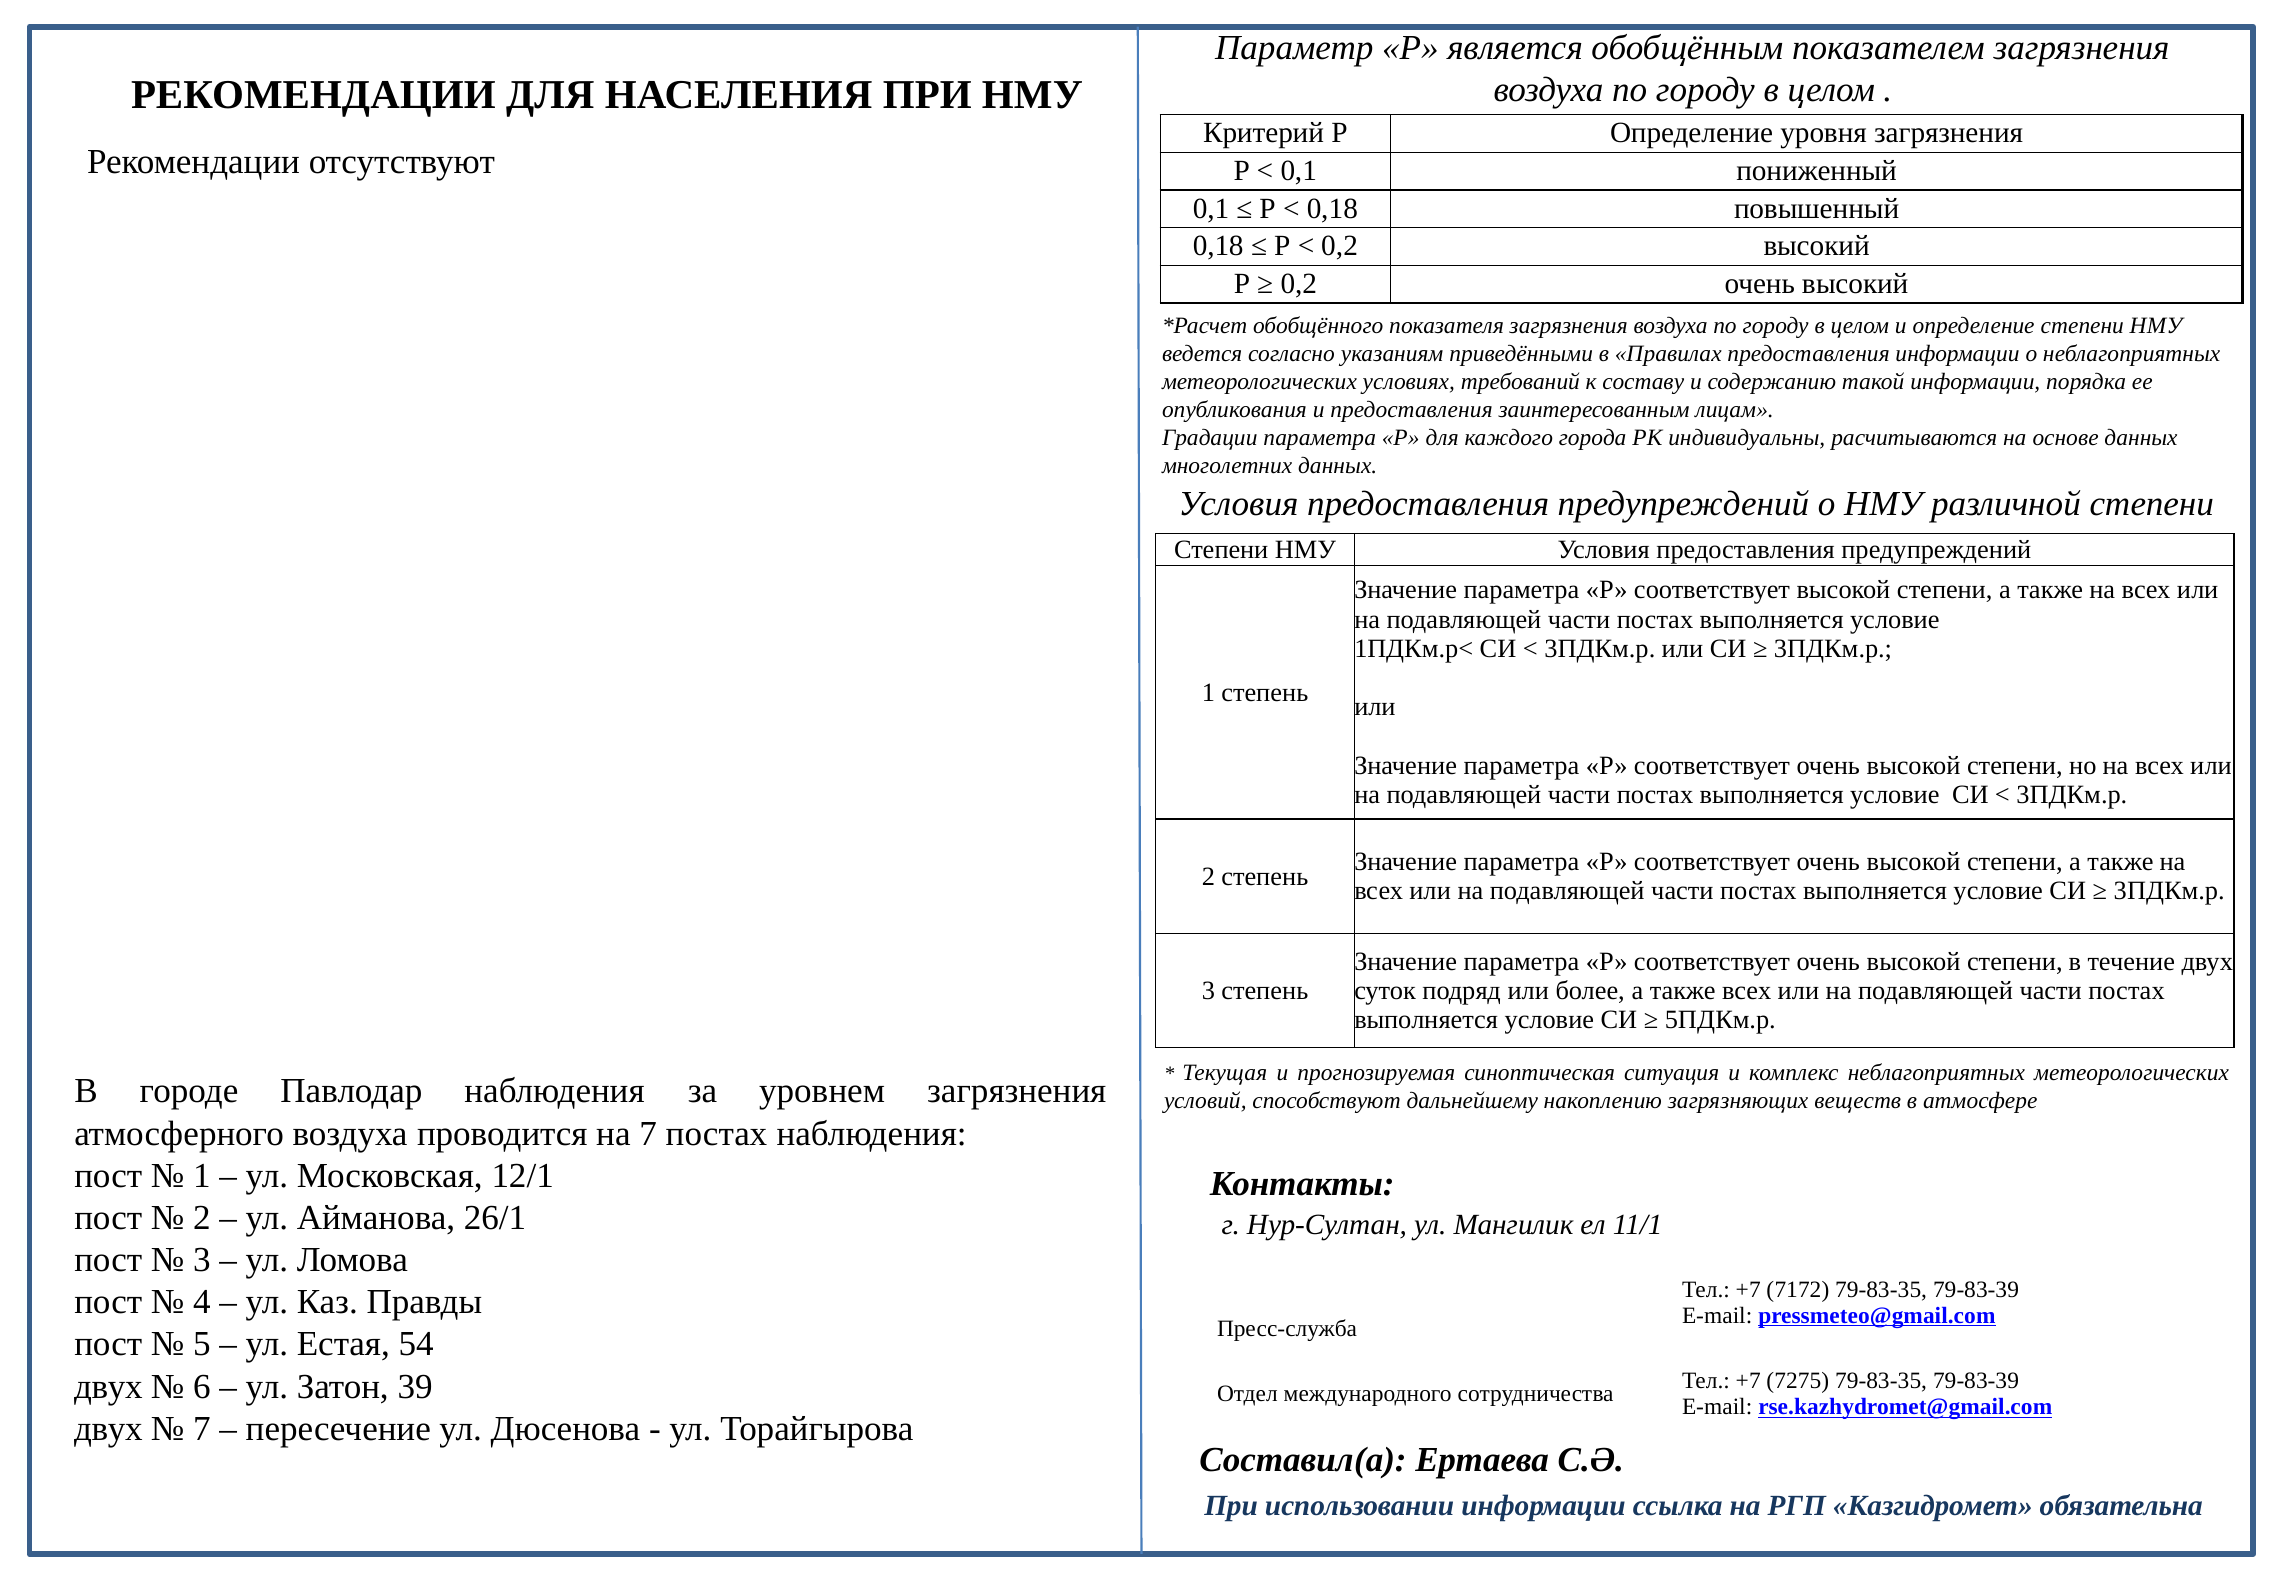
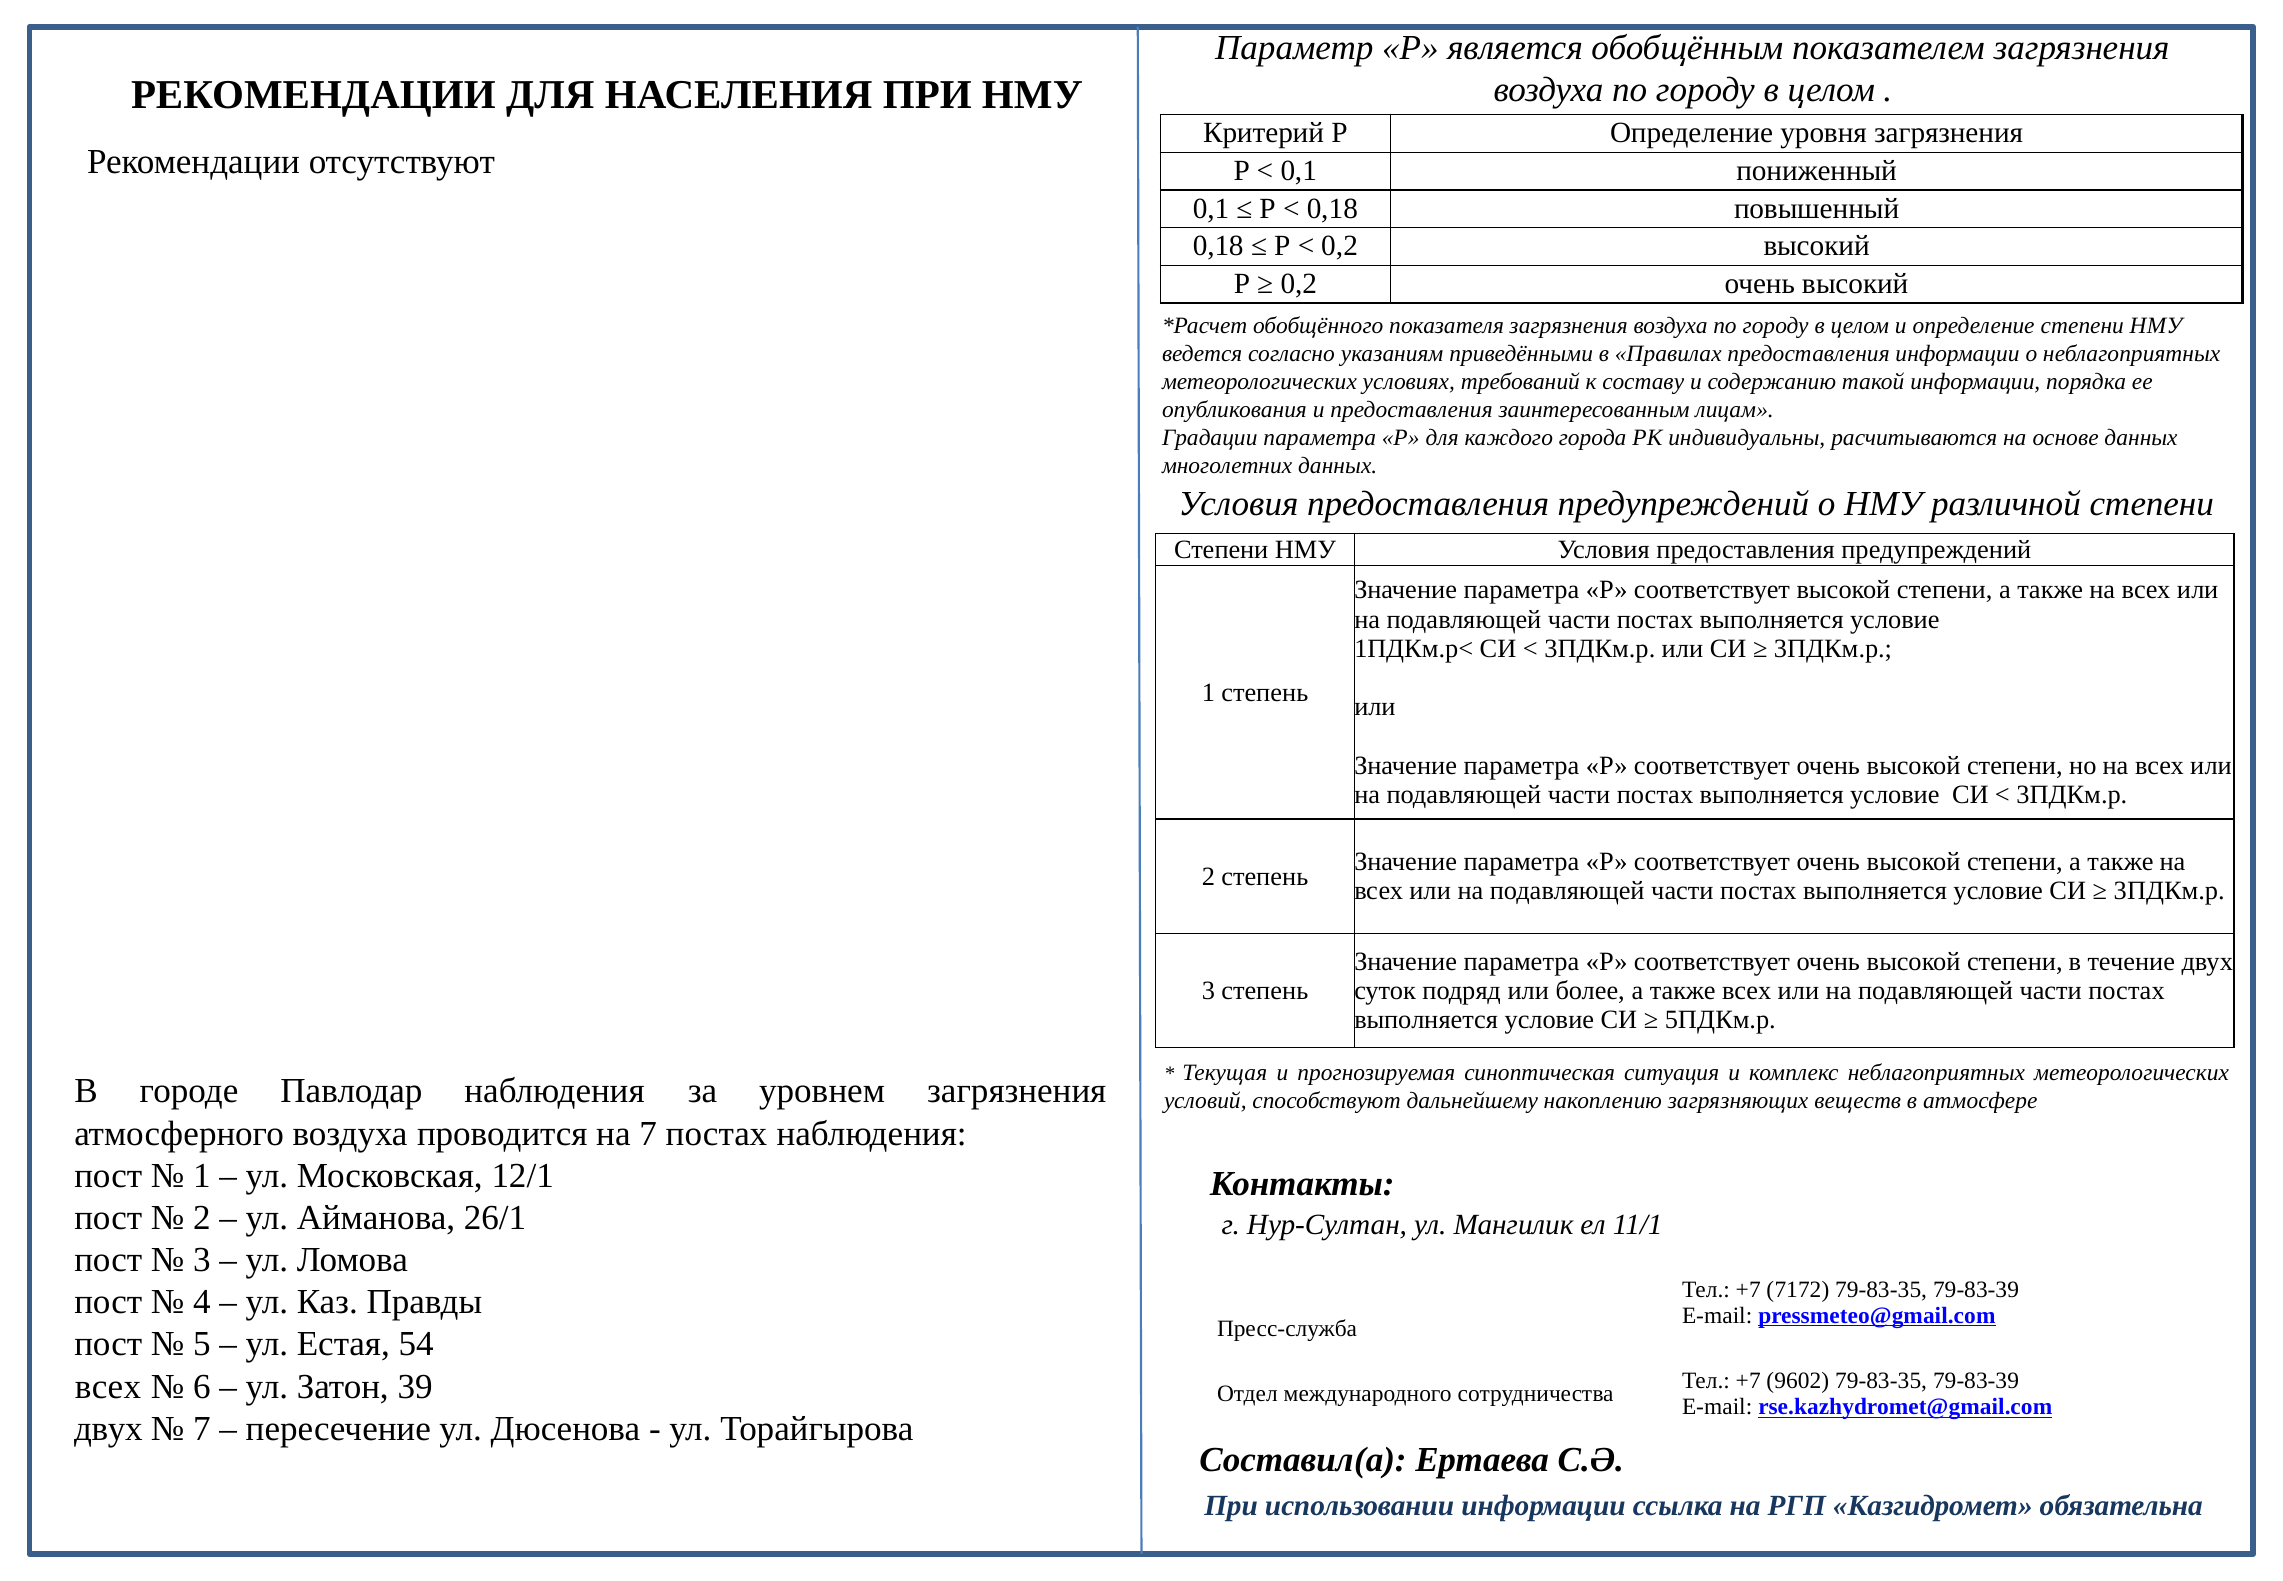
7275: 7275 -> 9602
двух at (108, 1386): двух -> всех
